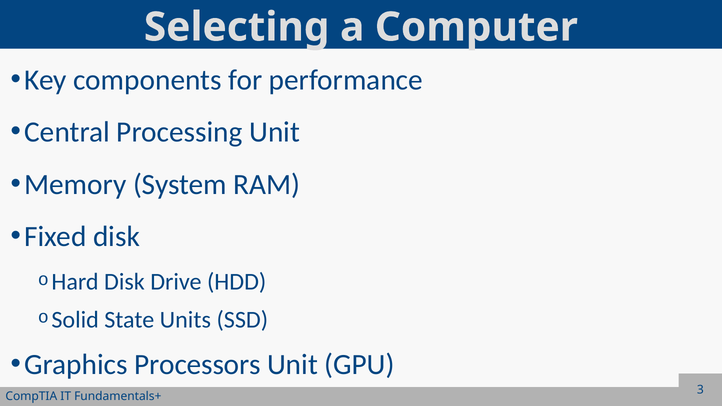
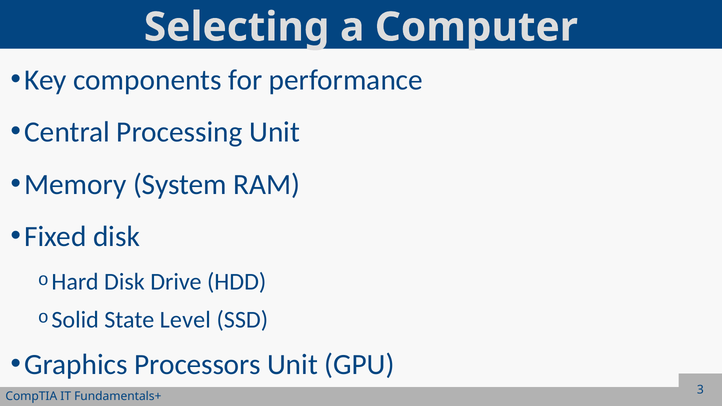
Units: Units -> Level
